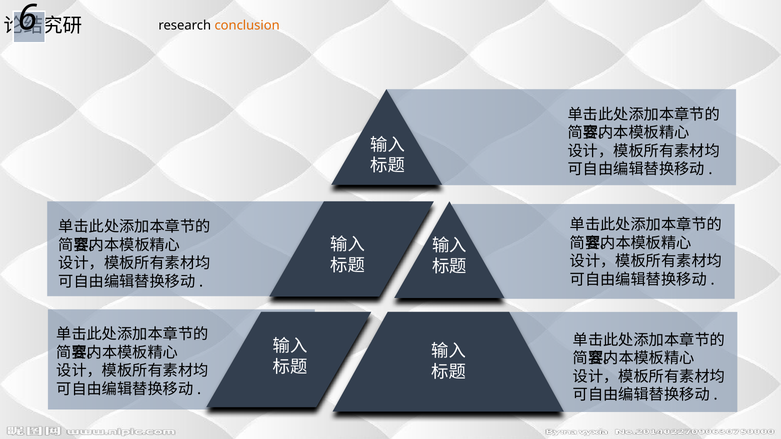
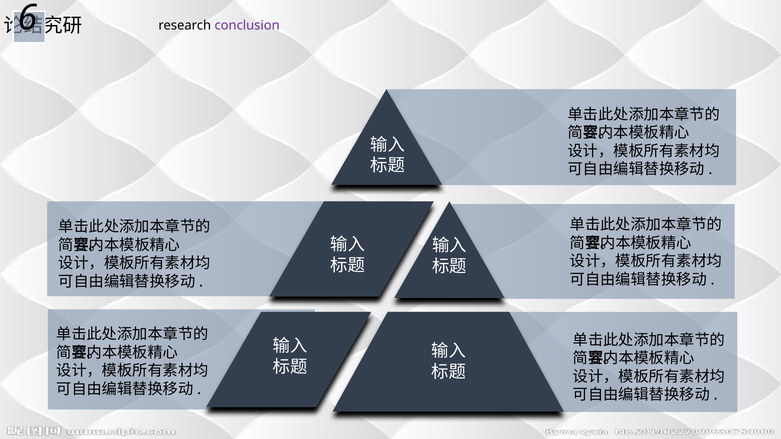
conclusion colour: orange -> purple
